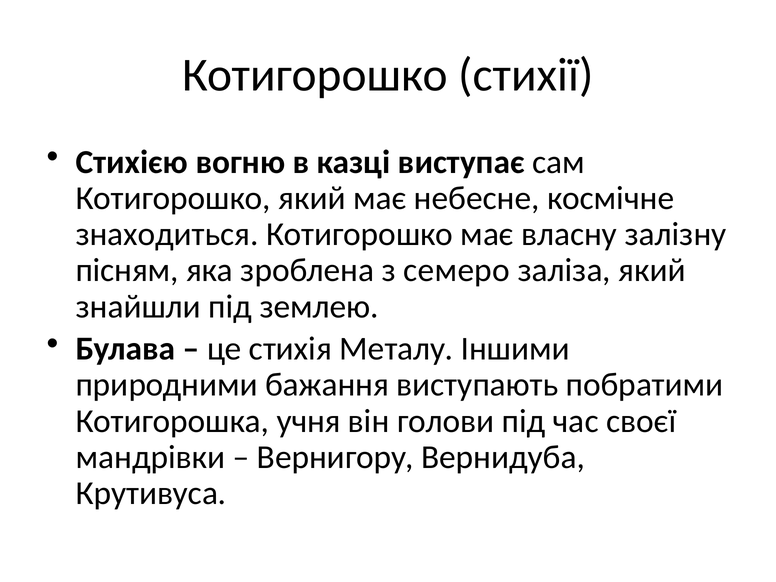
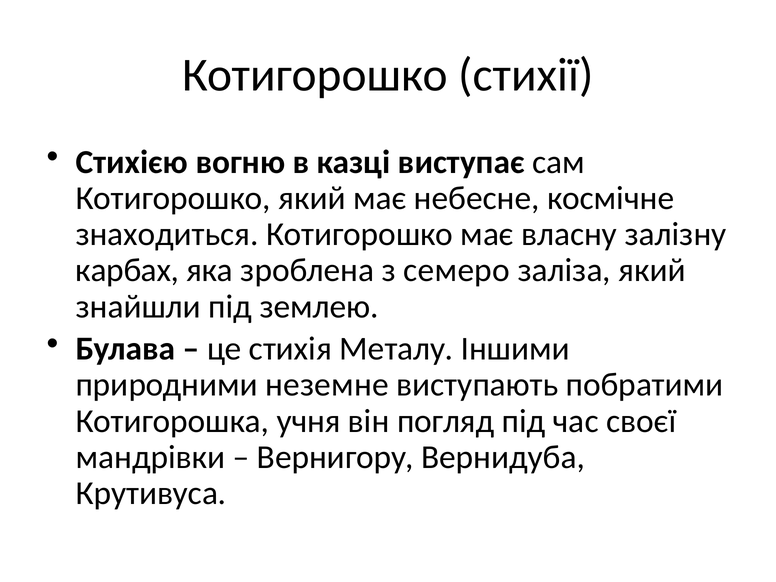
пісням: пісням -> карбах
бажання: бажання -> неземне
голови: голови -> погляд
